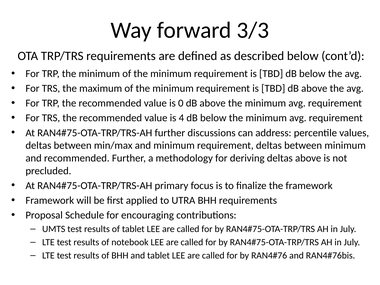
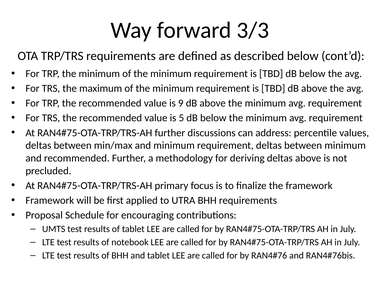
0: 0 -> 9
4: 4 -> 5
